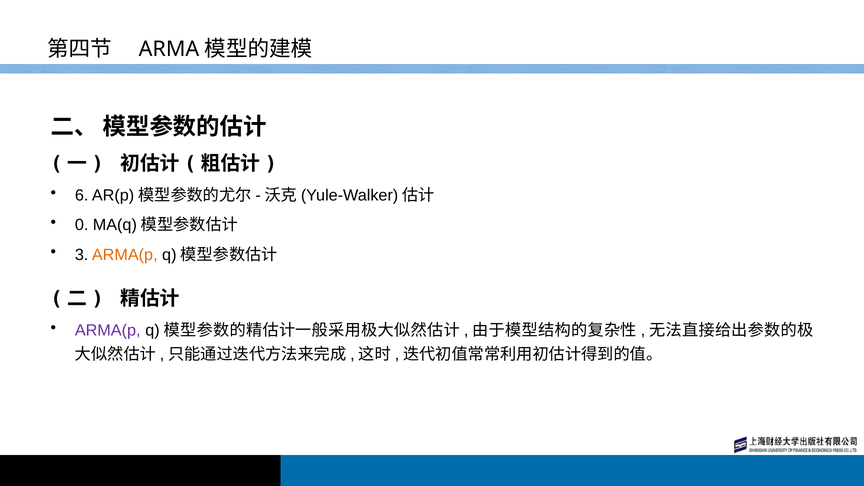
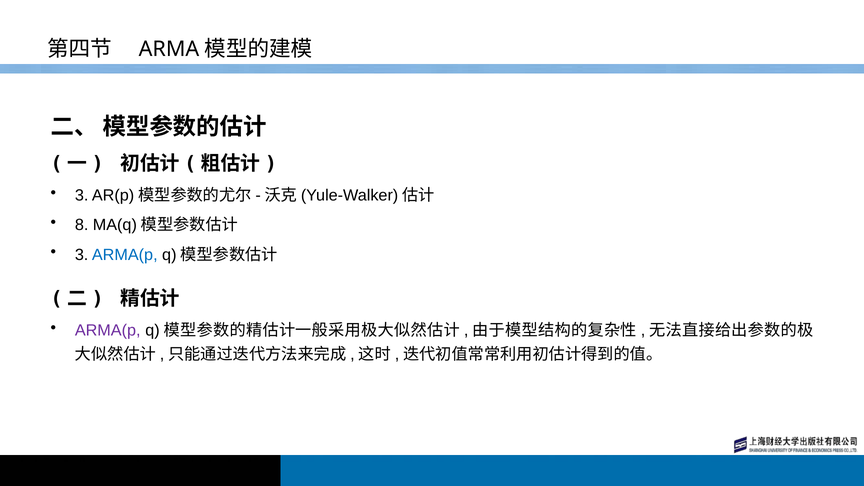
6 at (82, 195): 6 -> 3
0: 0 -> 8
ARMA(p at (125, 255) colour: orange -> blue
